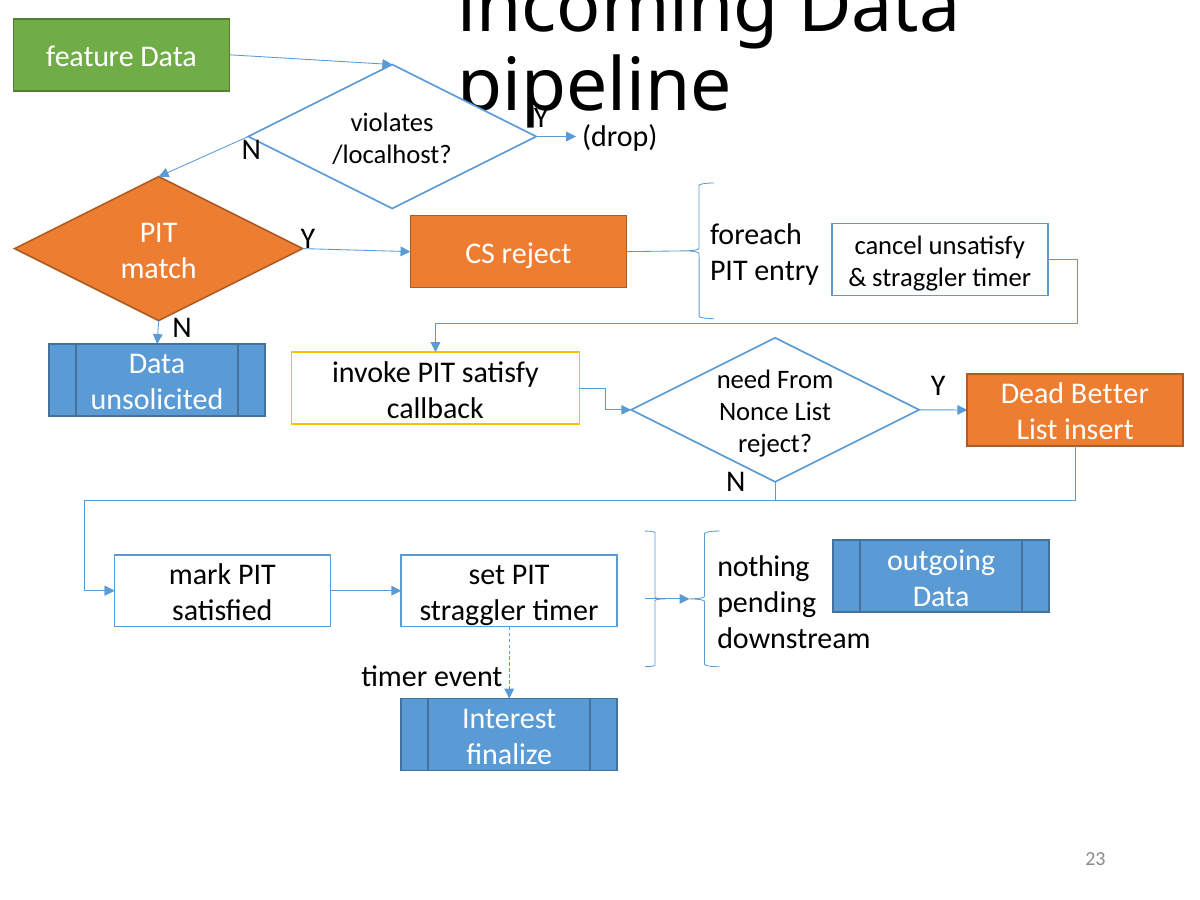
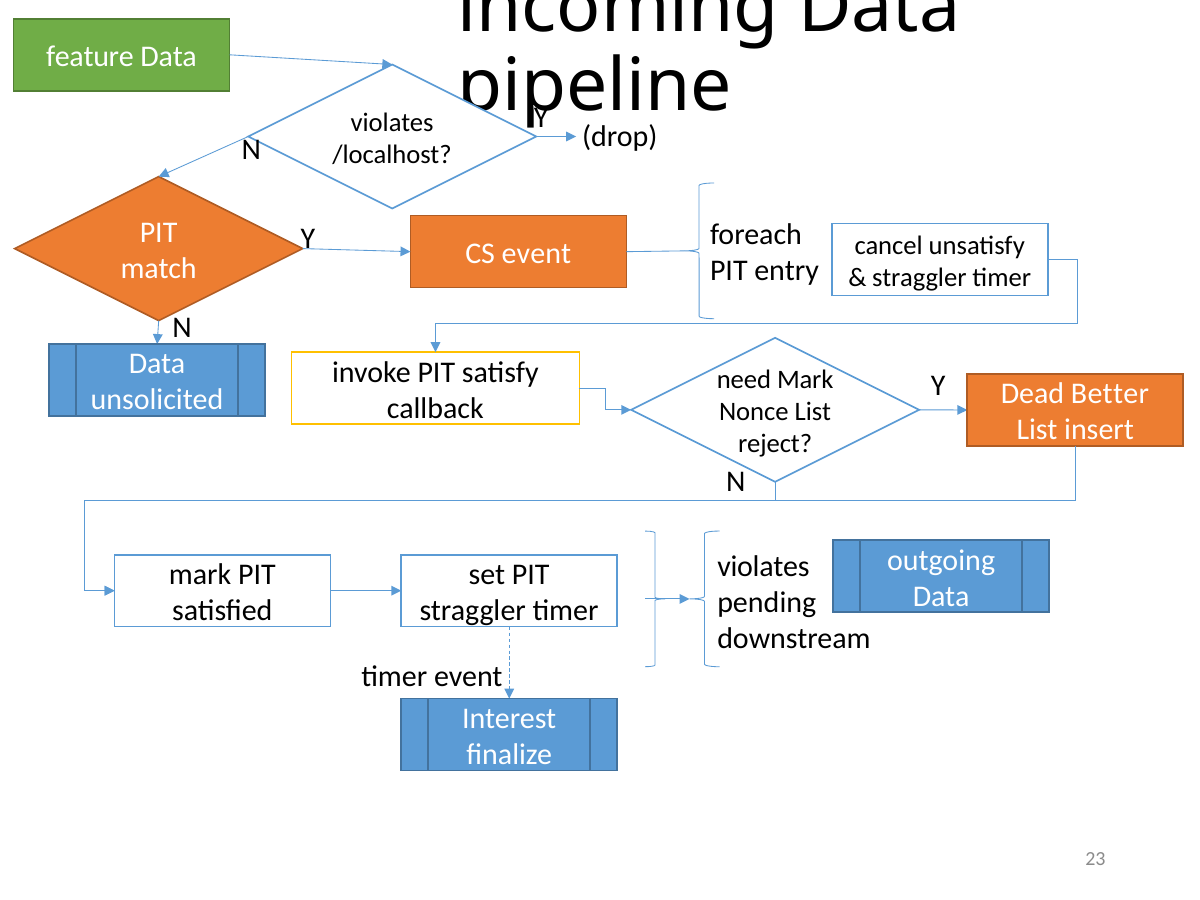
CS reject: reject -> event
need From: From -> Mark
nothing at (763, 566): nothing -> violates
